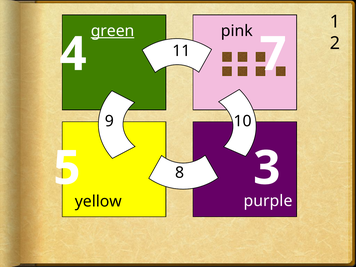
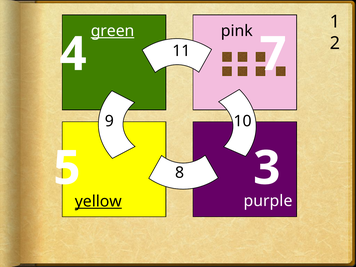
yellow underline: none -> present
